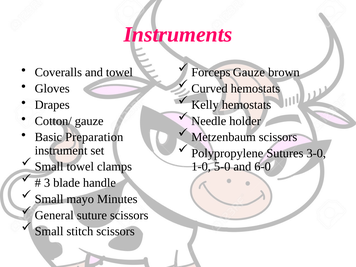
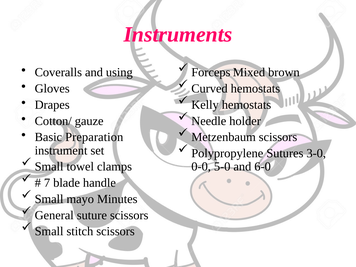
Forceps Gauze: Gauze -> Mixed
and towel: towel -> using
1-0: 1-0 -> 0-0
3: 3 -> 7
